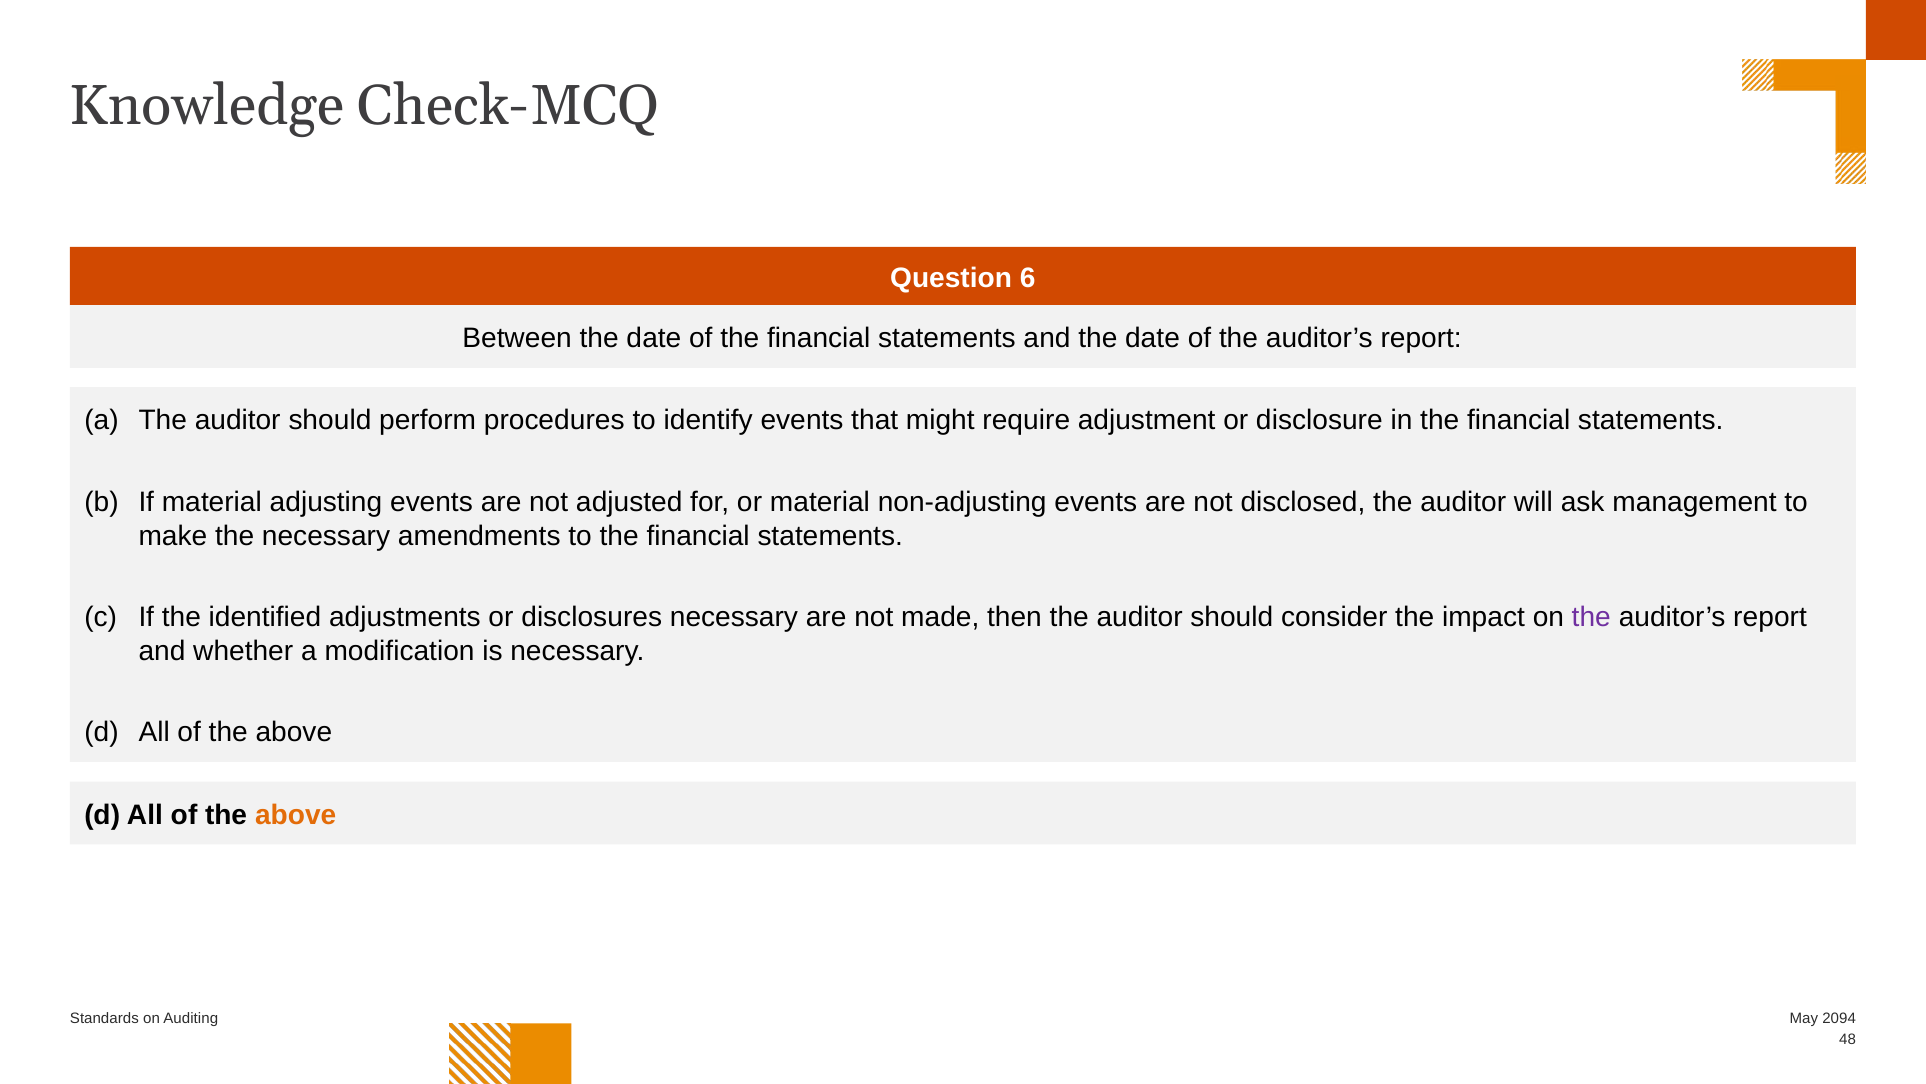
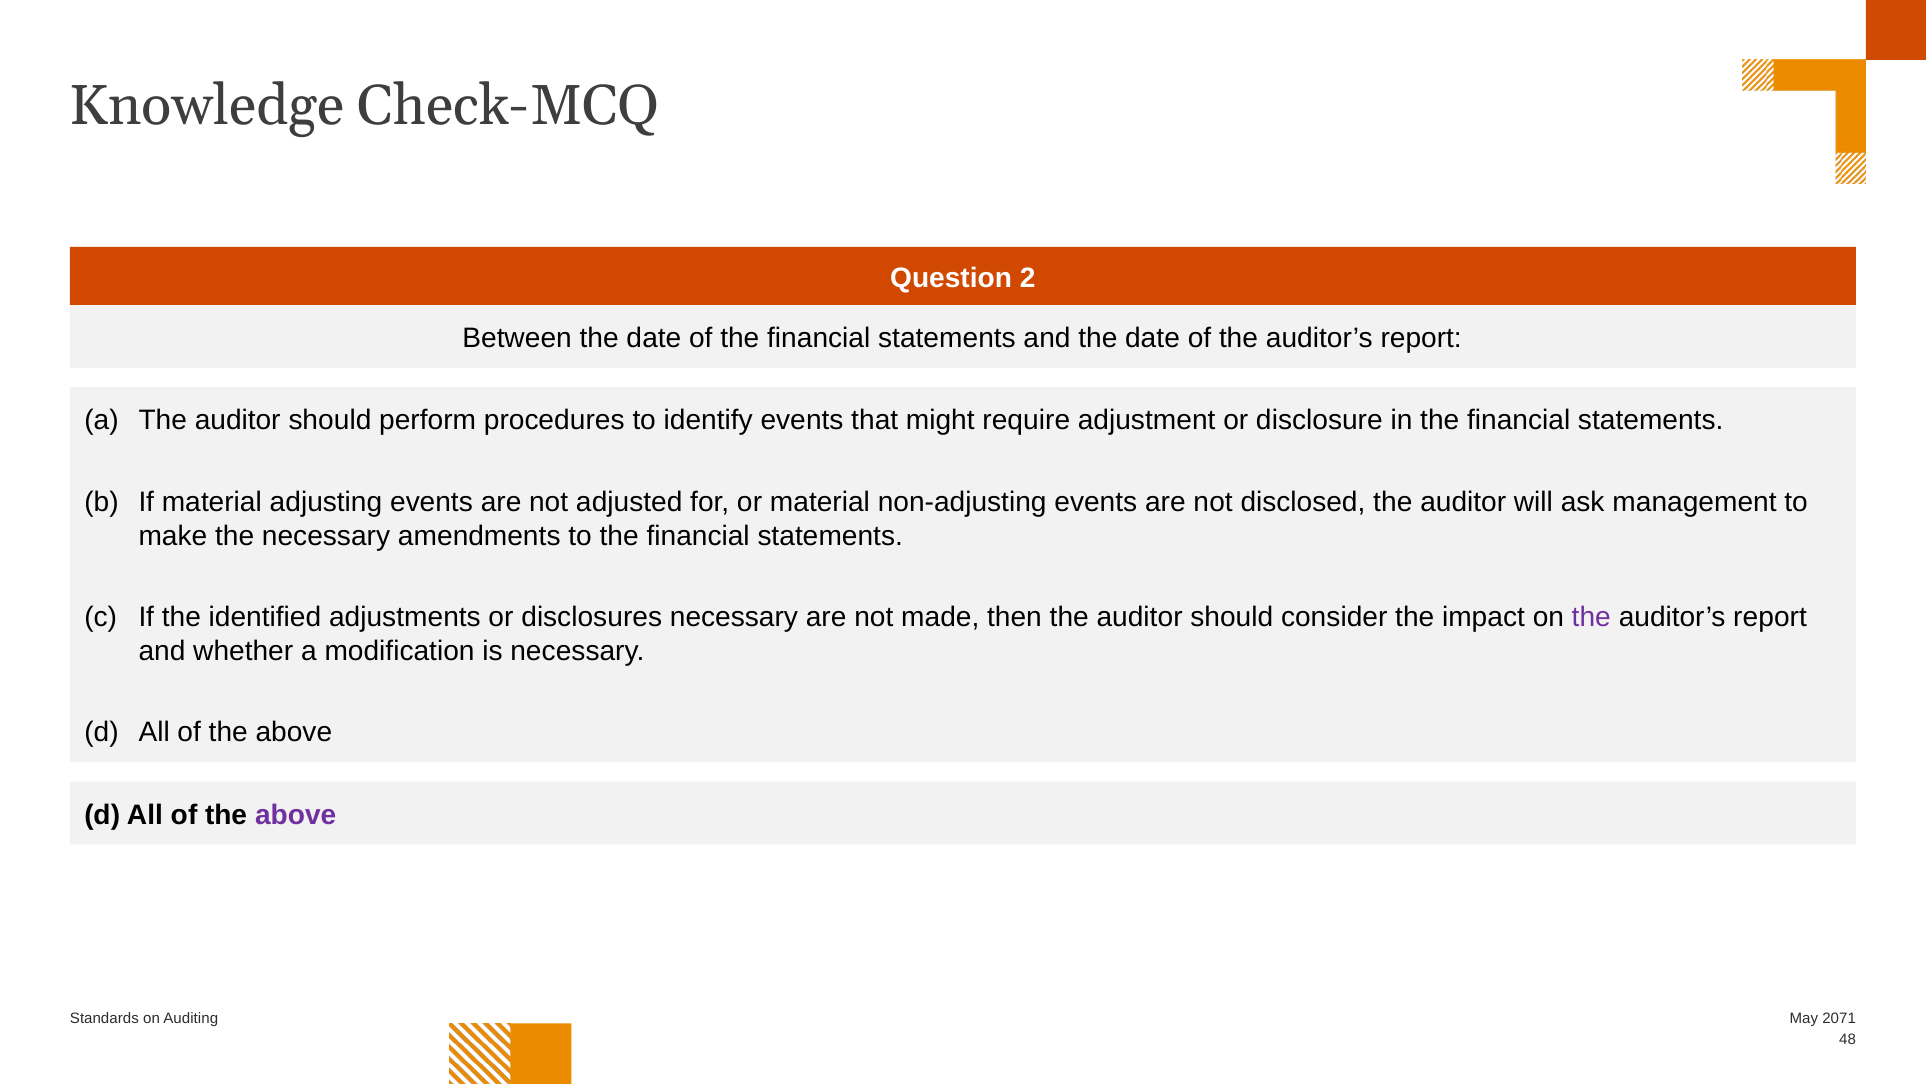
6: 6 -> 2
above at (296, 814) colour: orange -> purple
2094: 2094 -> 2071
